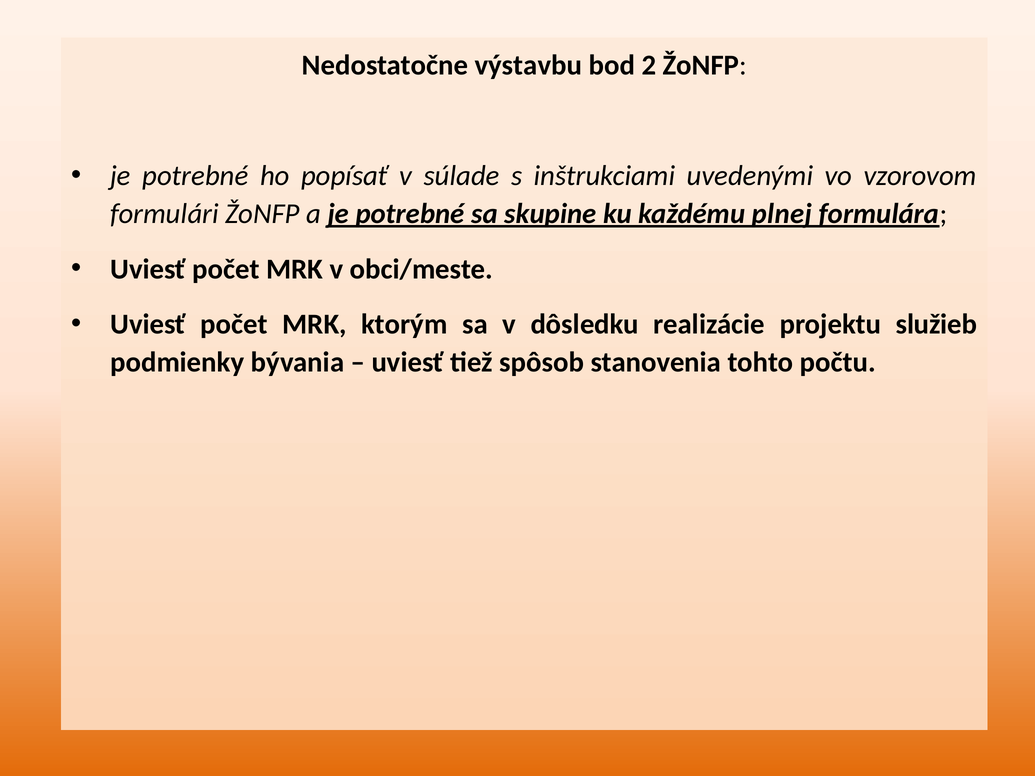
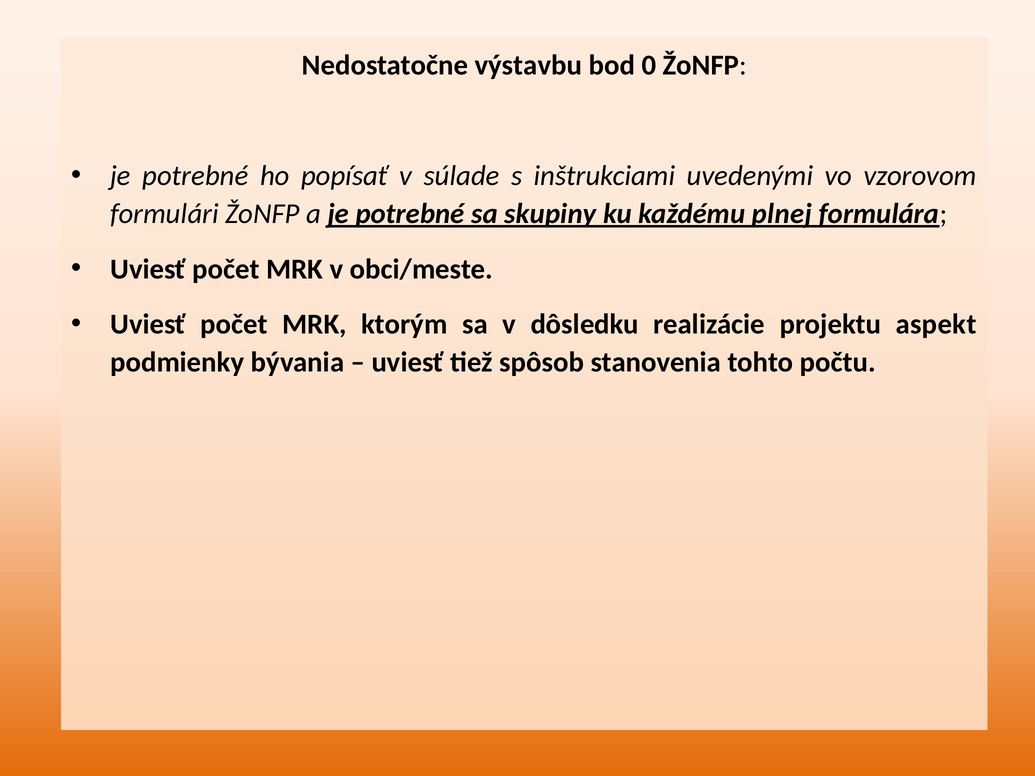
2: 2 -> 0
skupine: skupine -> skupiny
služieb: služieb -> aspekt
